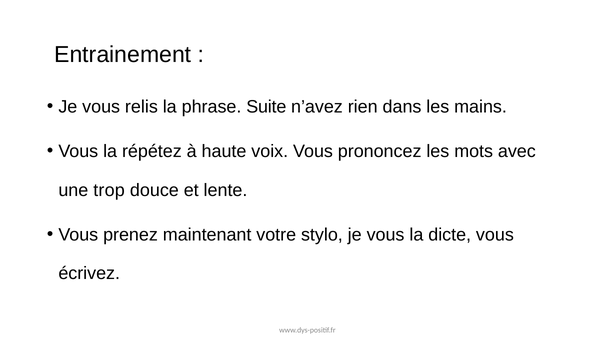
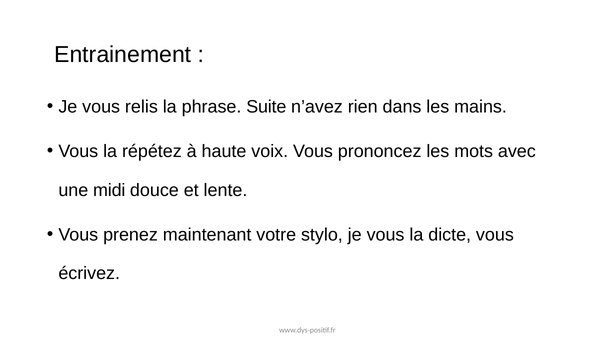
trop: trop -> midi
